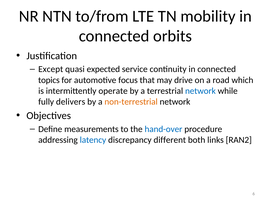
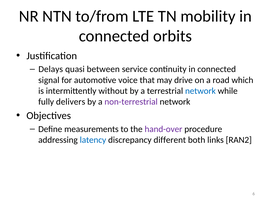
Except: Except -> Delays
expected: expected -> between
topics: topics -> signal
focus: focus -> voice
operate: operate -> without
non-terrestrial colour: orange -> purple
hand-over colour: blue -> purple
